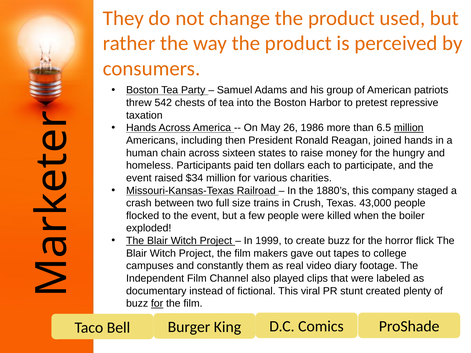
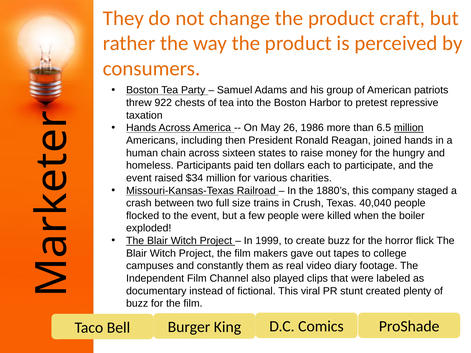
used: used -> craft
542: 542 -> 922
43,000: 43,000 -> 40,040
for at (157, 304) underline: present -> none
